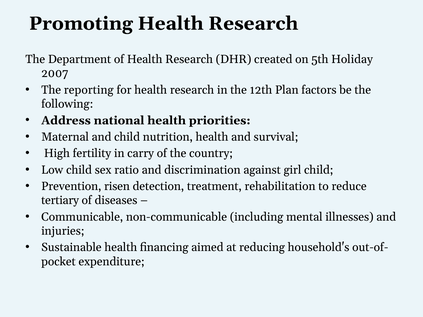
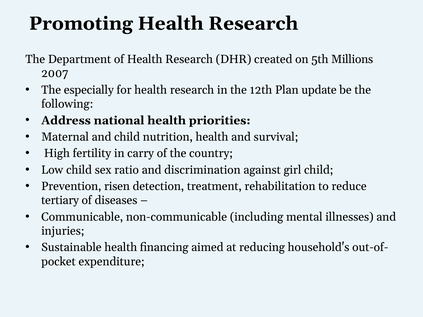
Holiday: Holiday -> Millions
reporting: reporting -> especially
factors: factors -> update
